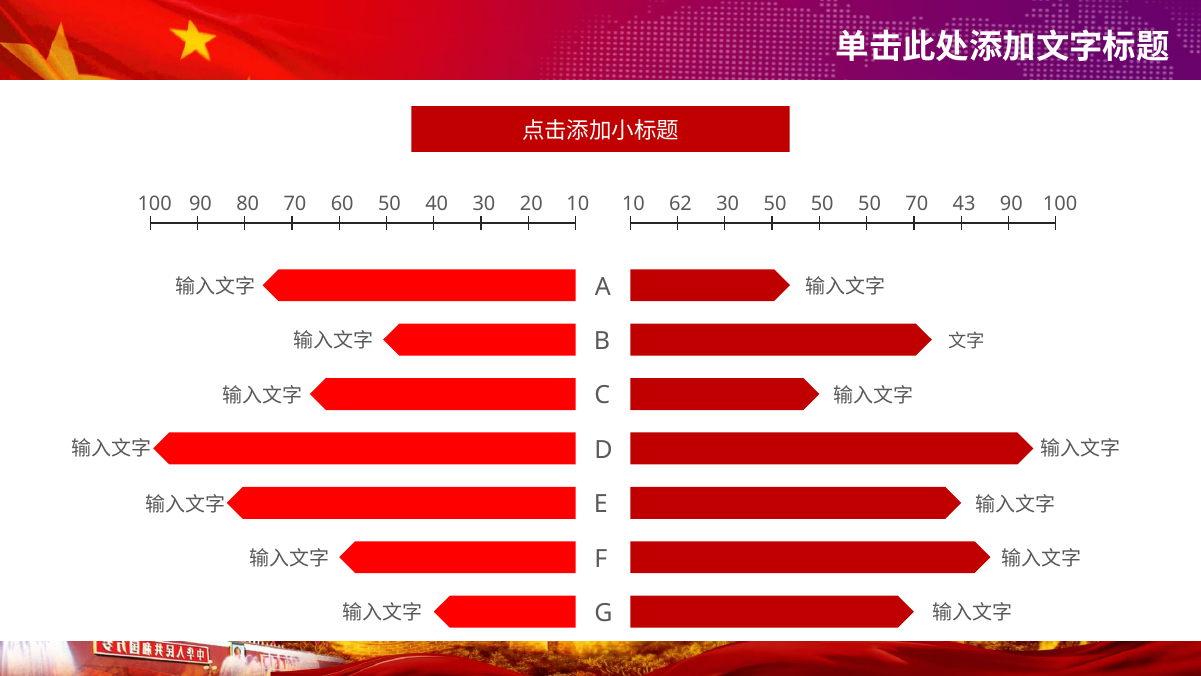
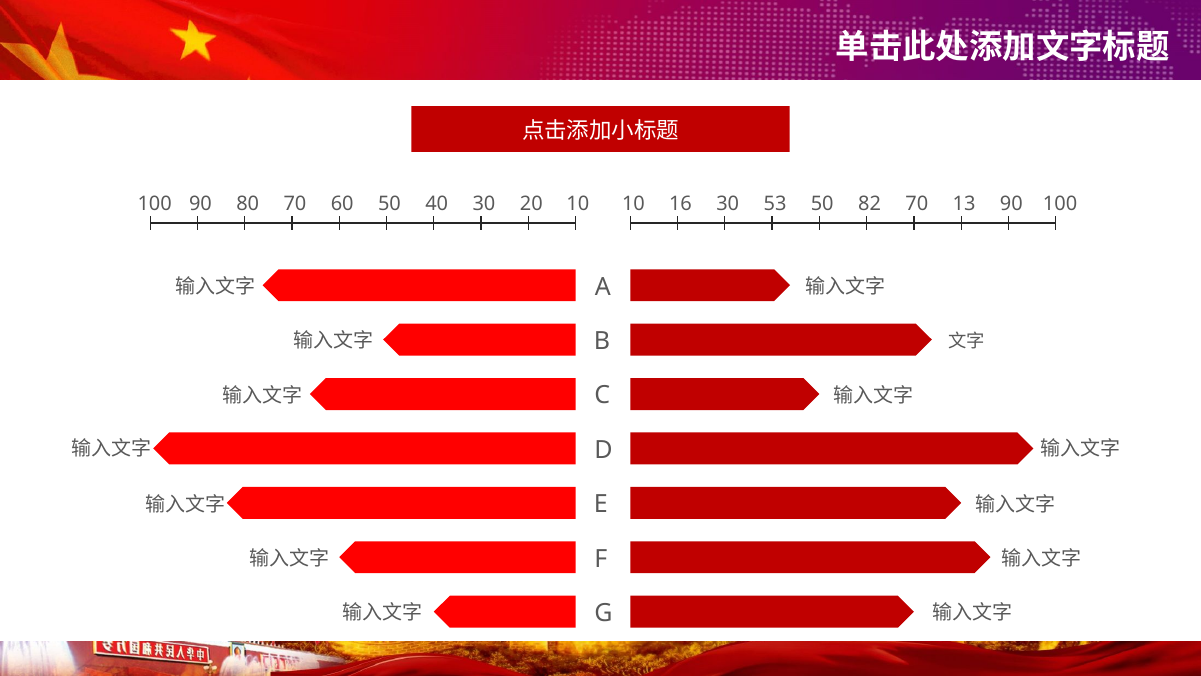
62: 62 -> 16
30 50: 50 -> 53
50 at (870, 204): 50 -> 82
43: 43 -> 13
